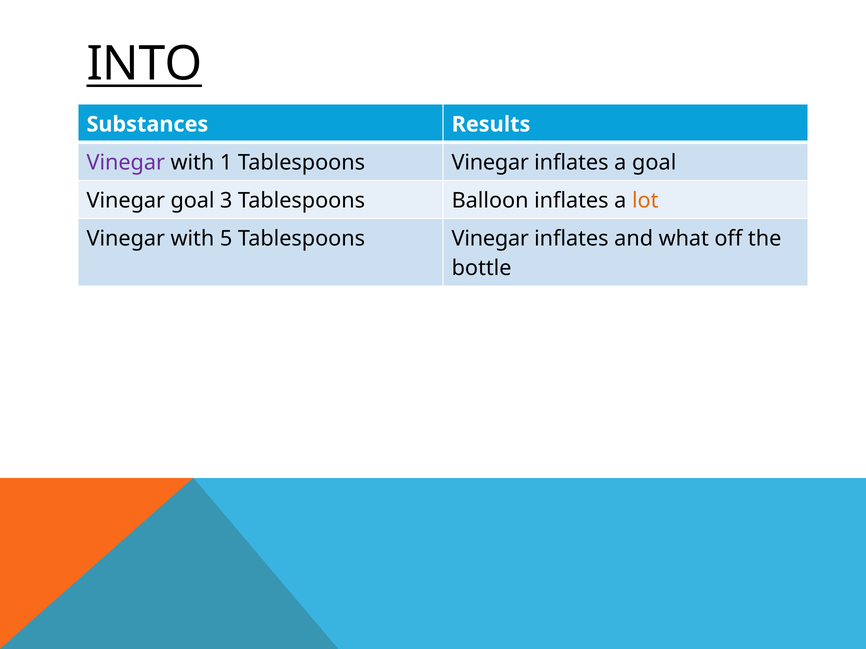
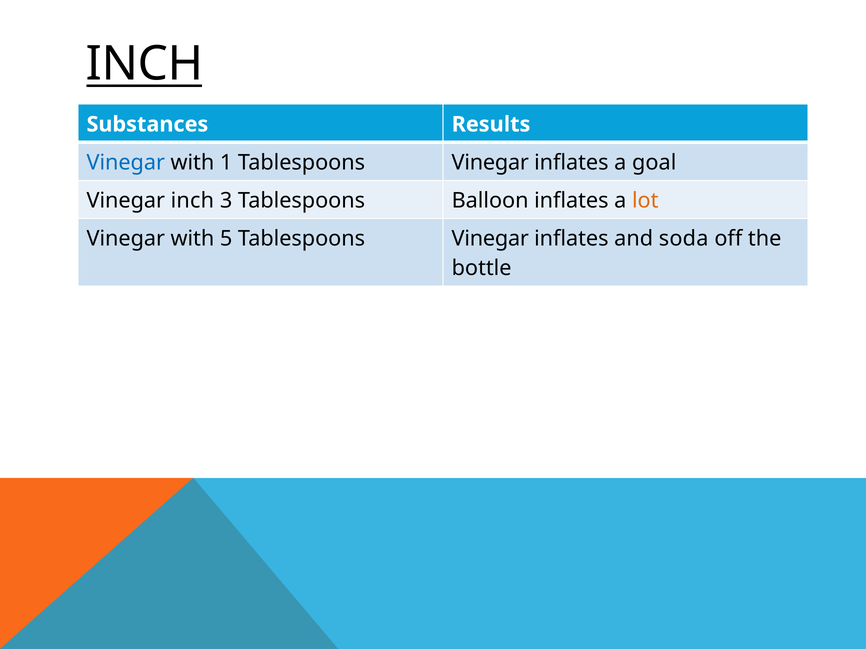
INTO at (145, 64): INTO -> INCH
Vinegar at (126, 163) colour: purple -> blue
Vinegar goal: goal -> inch
what: what -> soda
